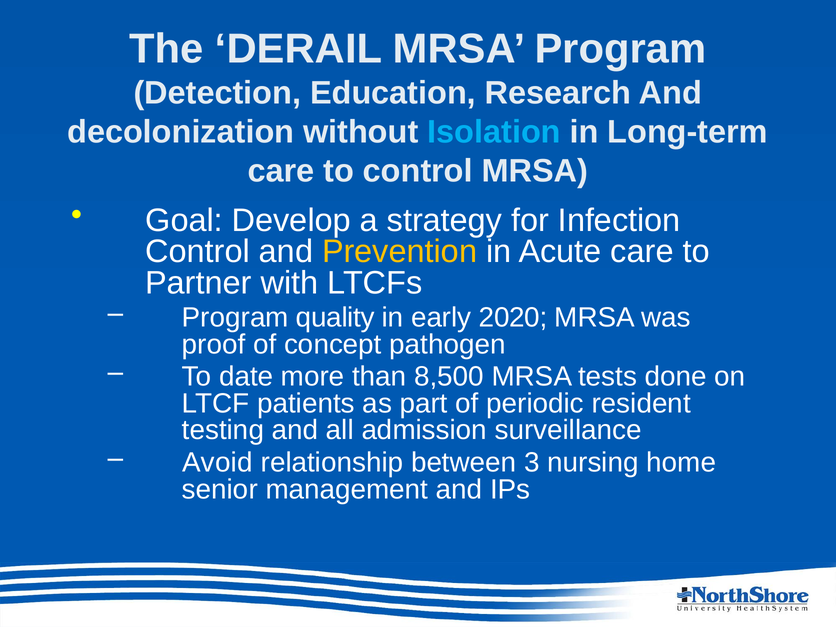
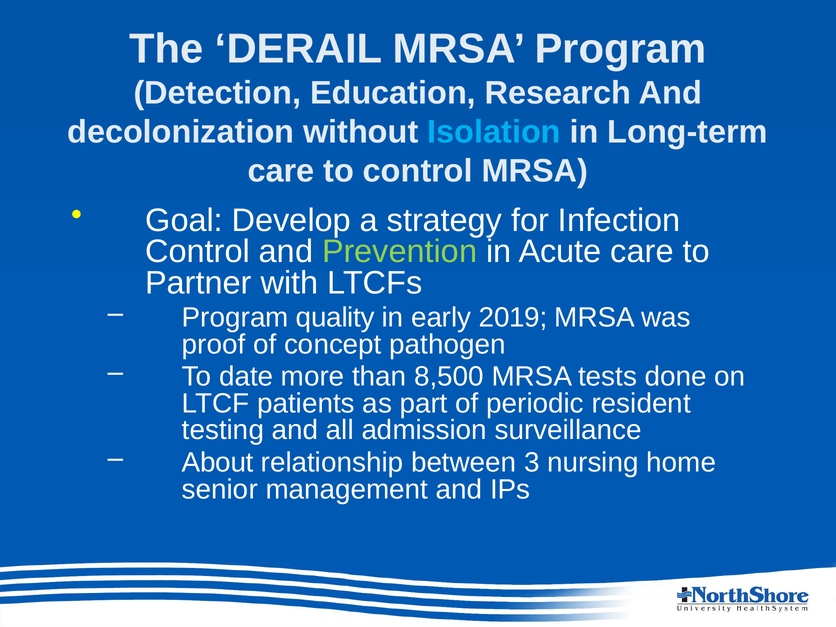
Prevention colour: yellow -> light green
2020: 2020 -> 2019
Avoid: Avoid -> About
